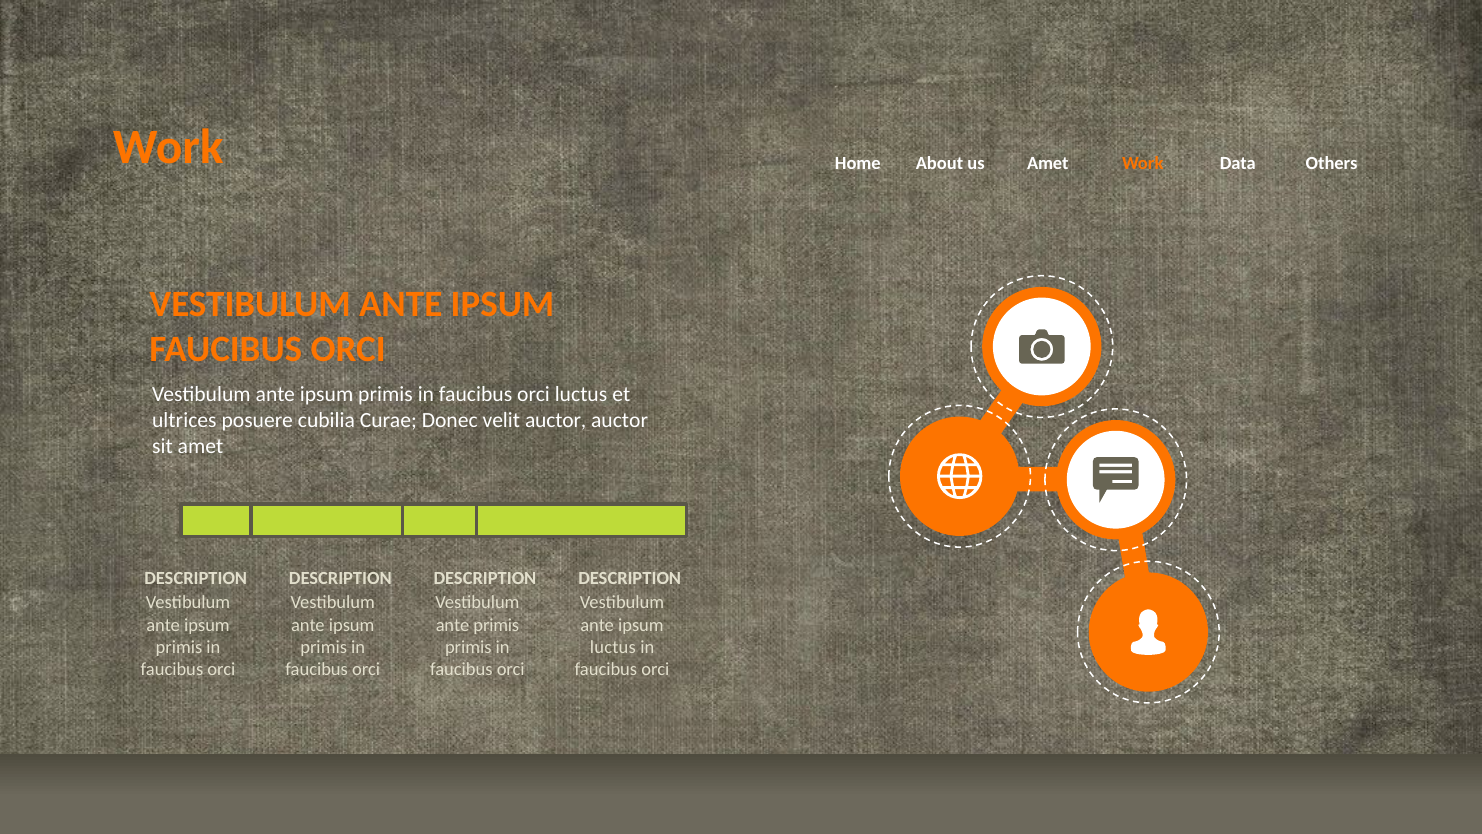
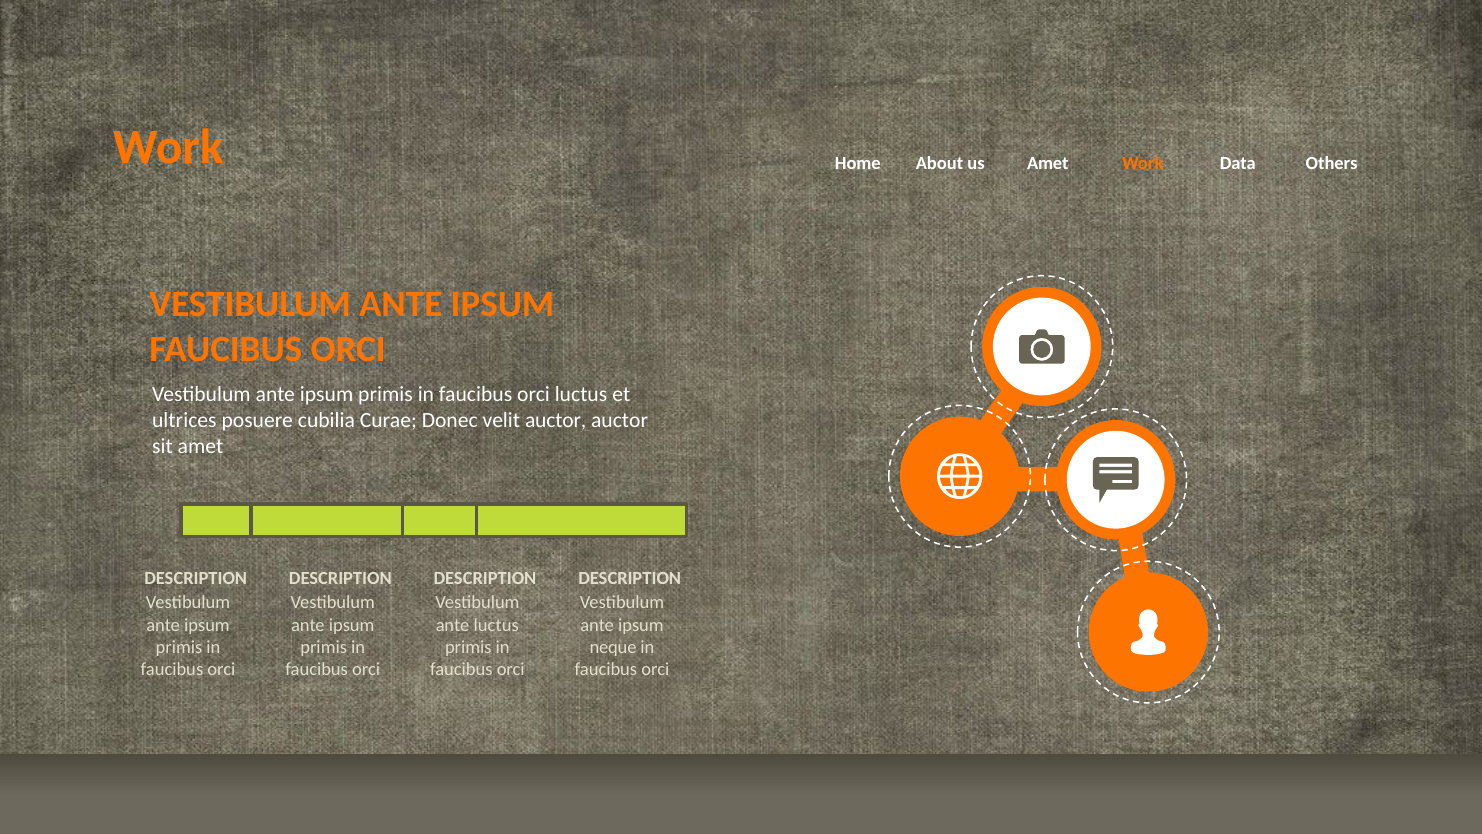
ante primis: primis -> luctus
luctus at (613, 647): luctus -> neque
